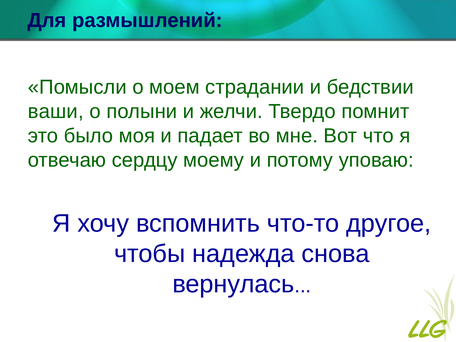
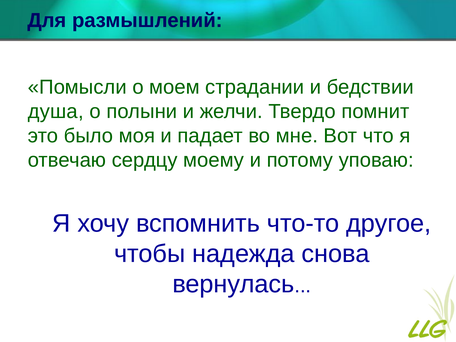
ваши: ваши -> душа
